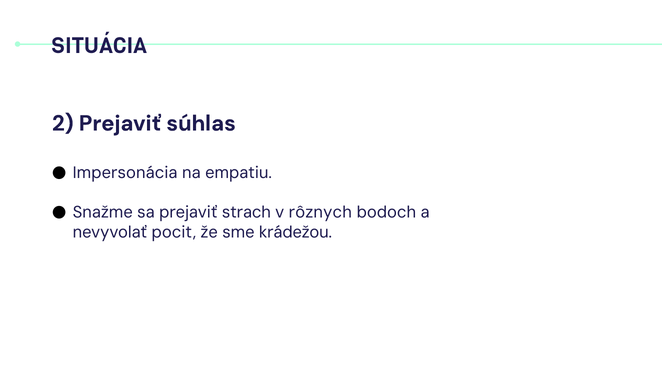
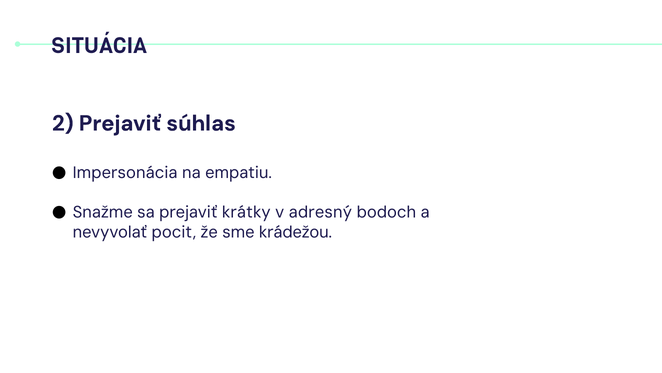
strach: strach -> krátky
rôznych: rôznych -> adresný
